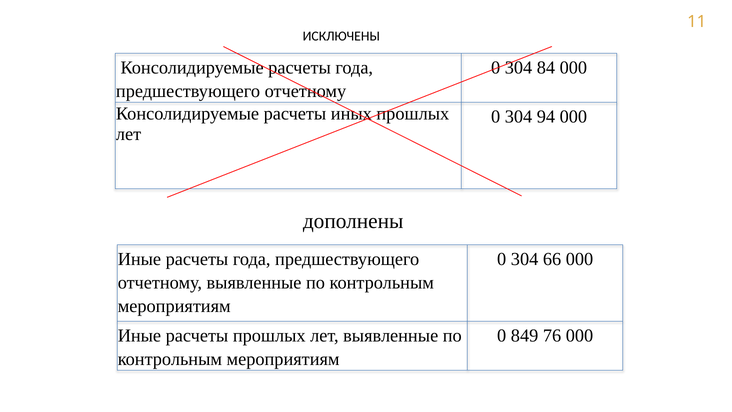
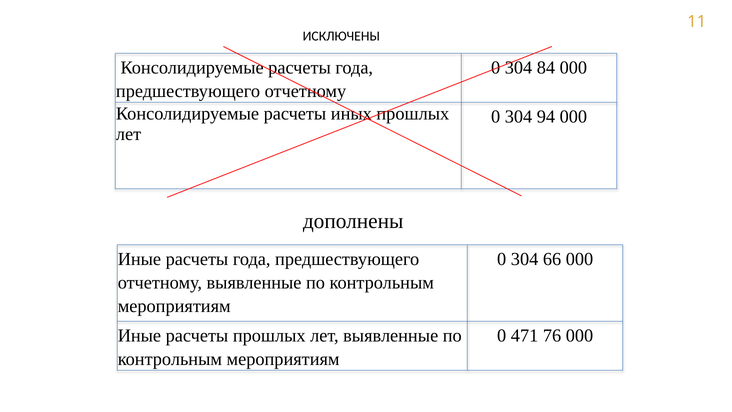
849: 849 -> 471
